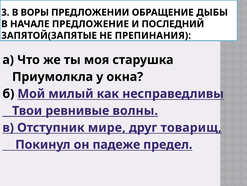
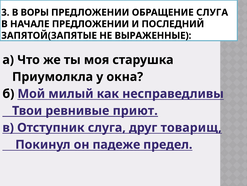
ОБРАЩЕНИЕ ДЫБЫ: ДЫБЫ -> СЛУГА
НАЧАЛЕ ПРЕДЛОЖЕНИЕ: ПРЕДЛОЖЕНИЕ -> ПРЕДЛОЖЕНИИ
ПРЕПИНАНИЯ: ПРЕПИНАНИЯ -> ВЫРАЖЕННЫЕ
волны: волны -> приют
Отступник мире: мире -> слуга
